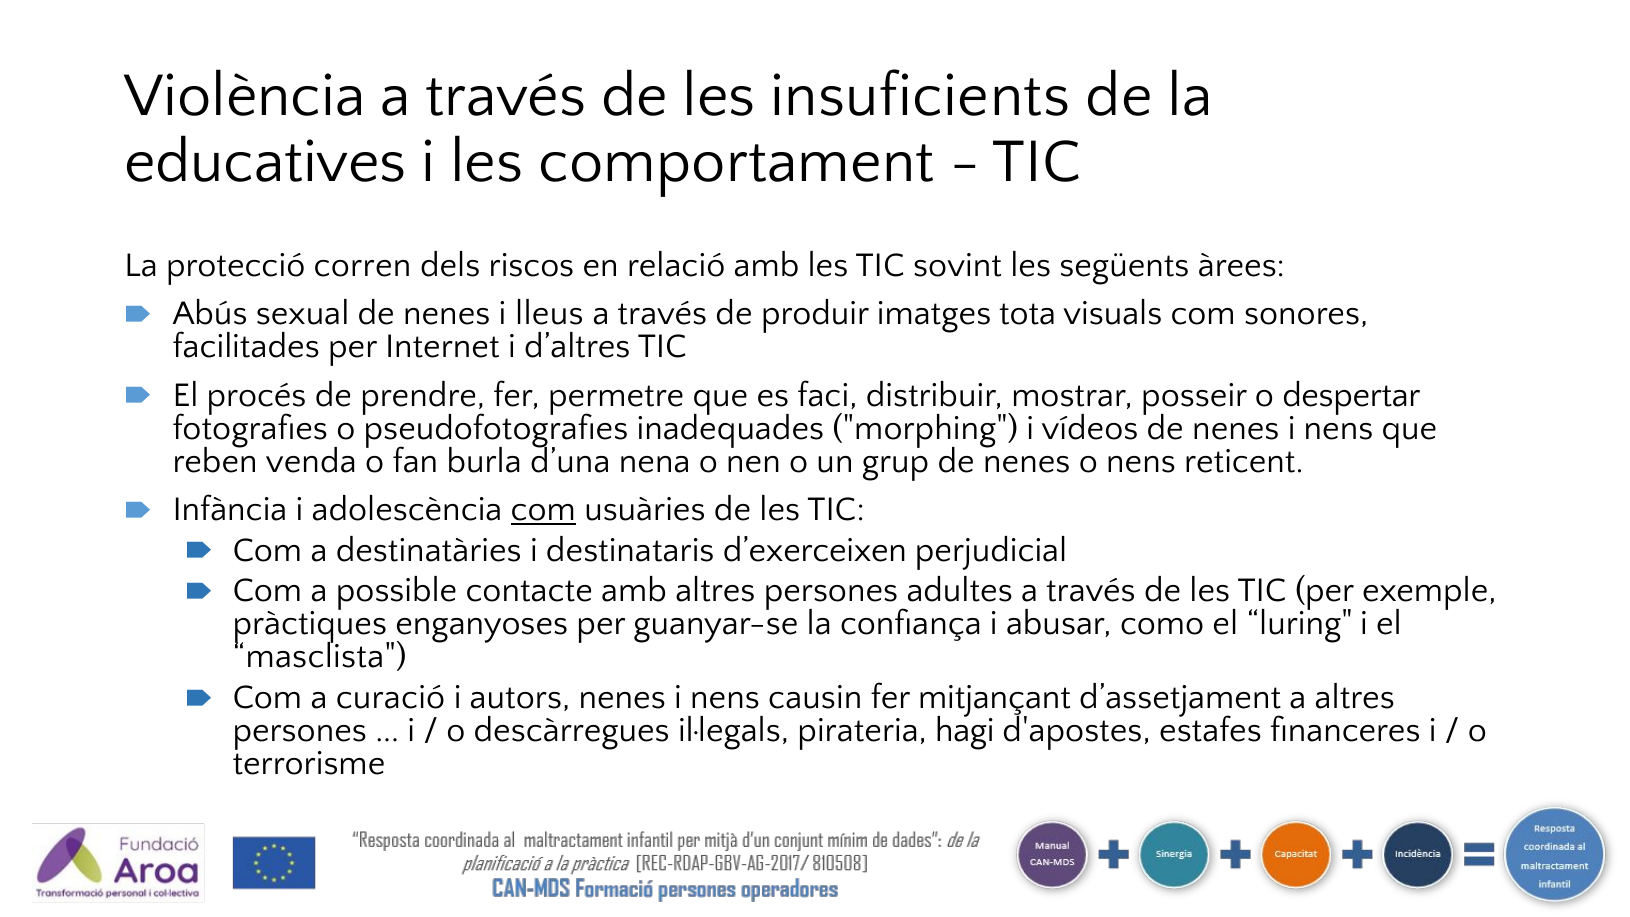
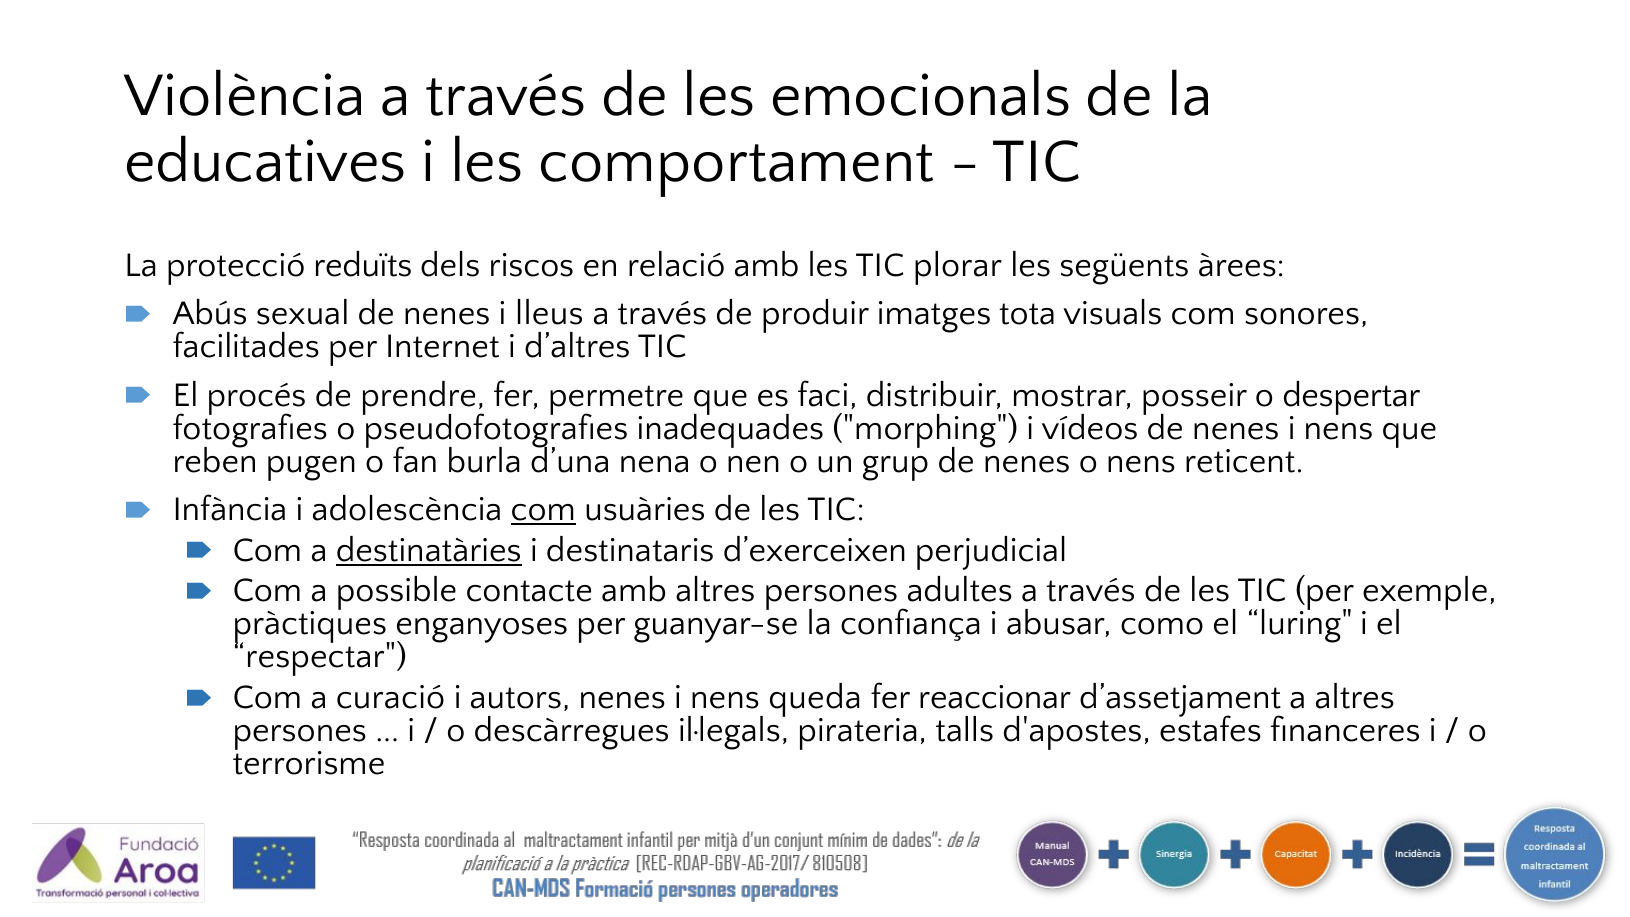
insuficients: insuficients -> emocionals
corren: corren -> reduïts
sovint: sovint -> plorar
venda: venda -> pugen
destinatàries underline: none -> present
masclista: masclista -> respectar
causin: causin -> queda
mitjançant: mitjançant -> reaccionar
hagi: hagi -> talls
